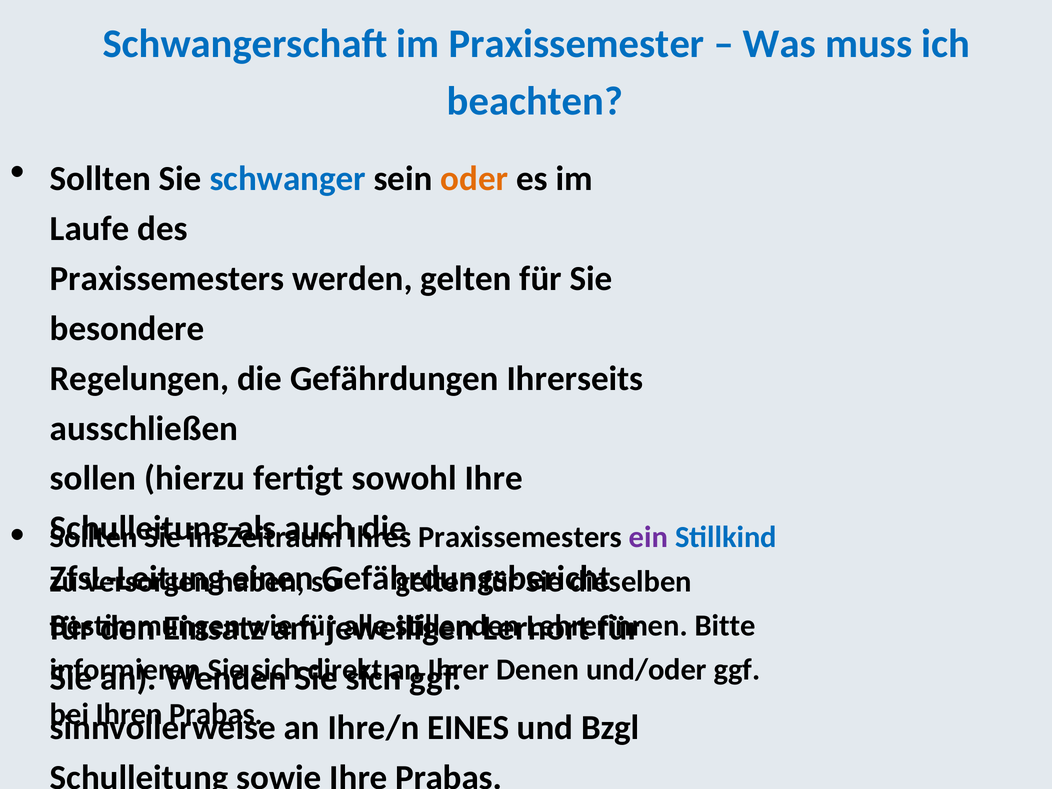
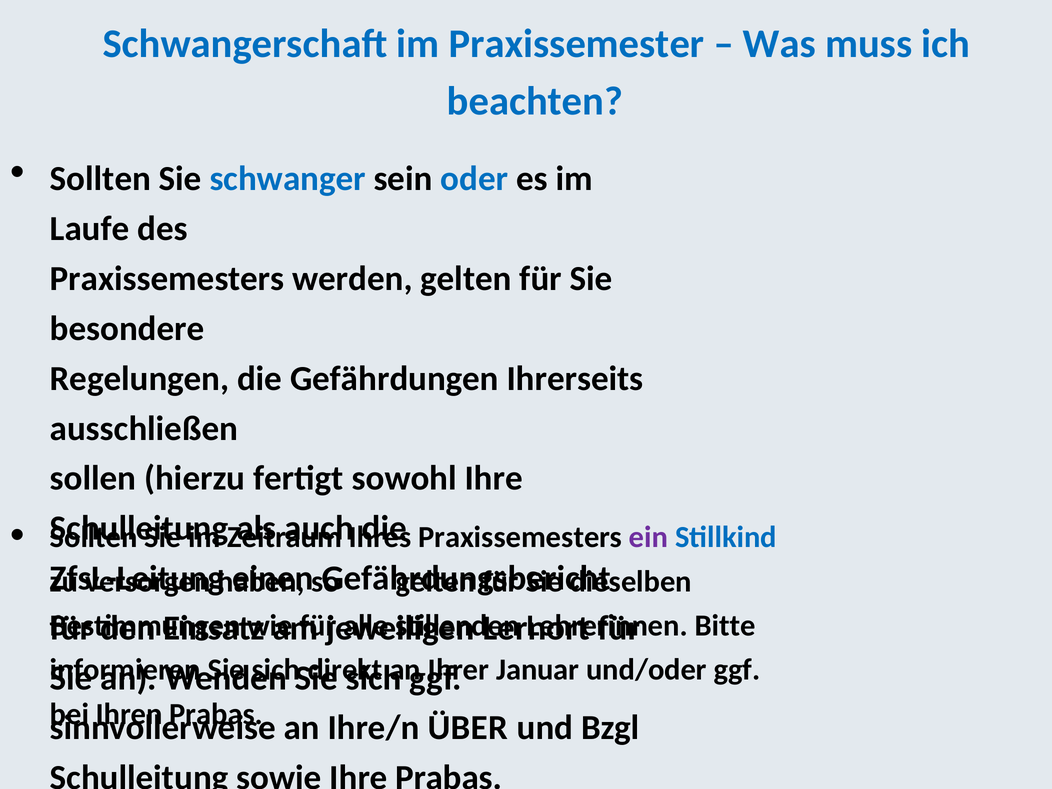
oder colour: orange -> blue
Denen: Denen -> Januar
EINES: EINES -> ÜBER
